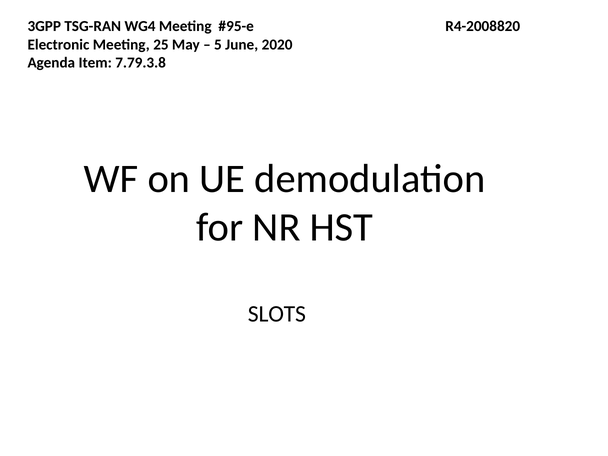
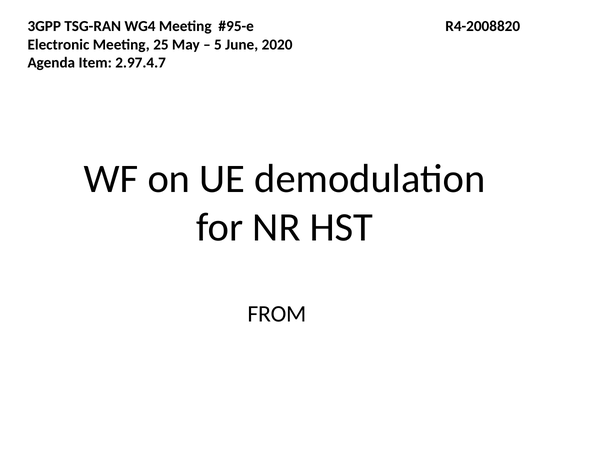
7.79.3.8: 7.79.3.8 -> 2.97.4.7
SLOTS: SLOTS -> FROM
